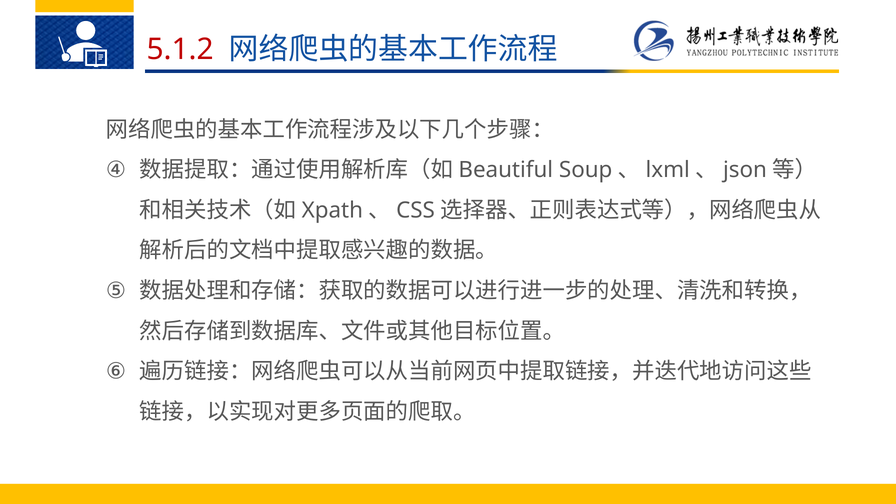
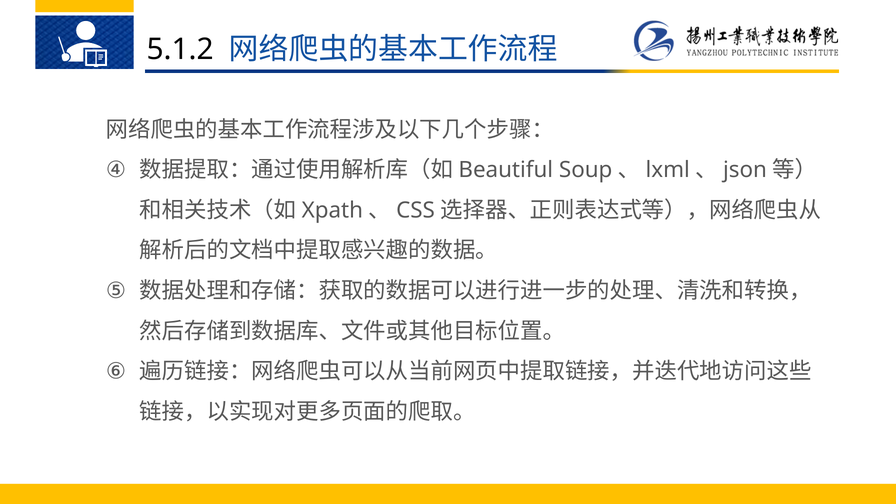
5.1.2 colour: red -> black
